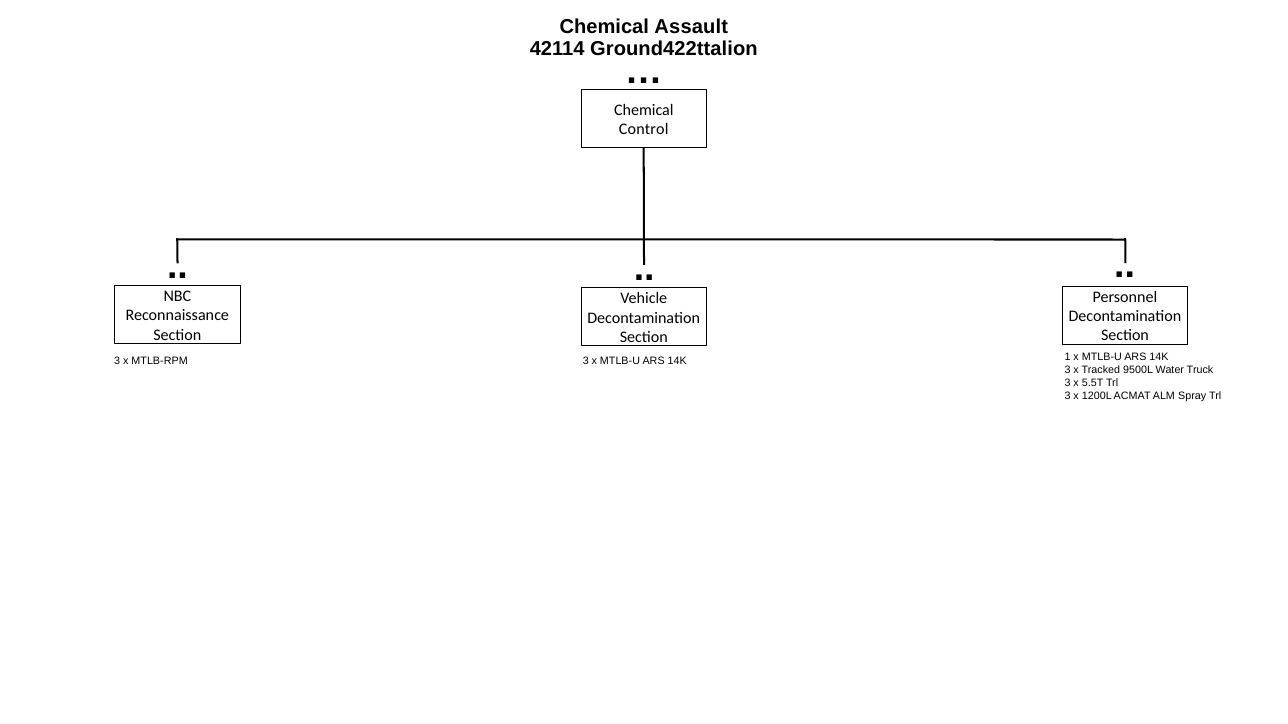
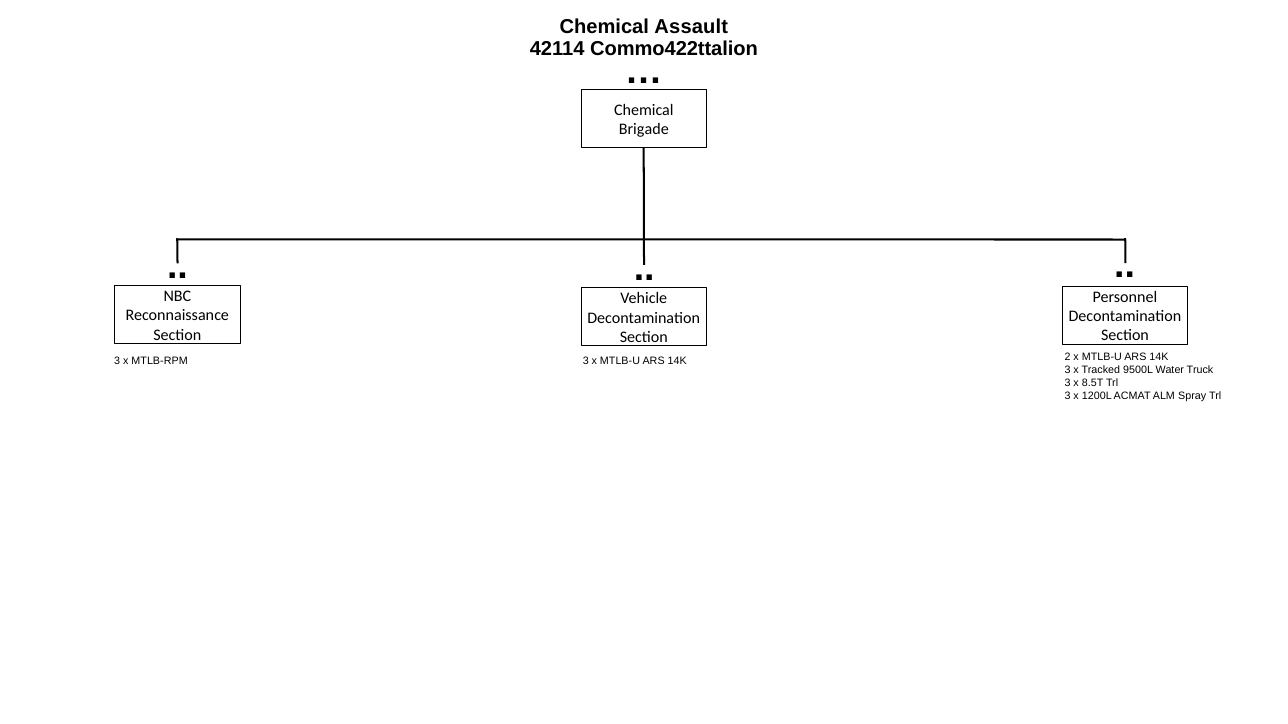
Ground422ttalion: Ground422ttalion -> Commo422ttalion
Control: Control -> Brigade
1: 1 -> 2
5.5T: 5.5T -> 8.5T
